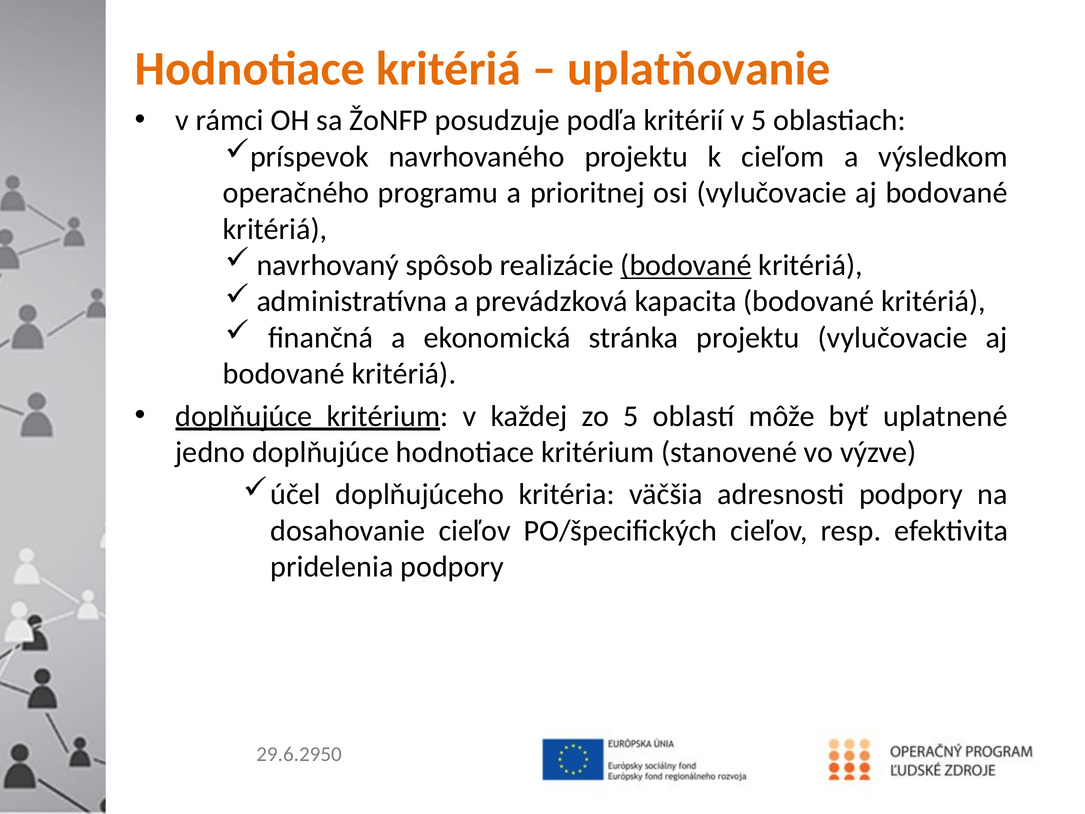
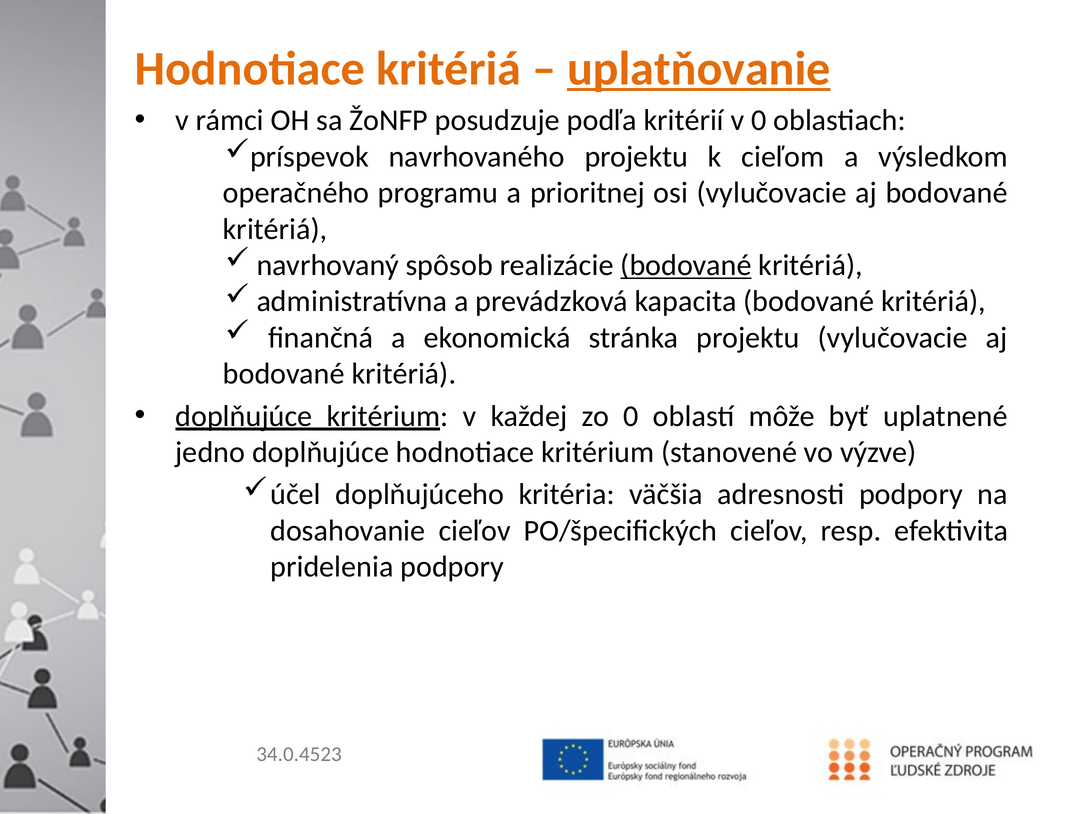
uplatňovanie underline: none -> present
v 5: 5 -> 0
zo 5: 5 -> 0
29.6.2950: 29.6.2950 -> 34.0.4523
